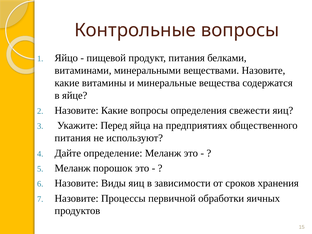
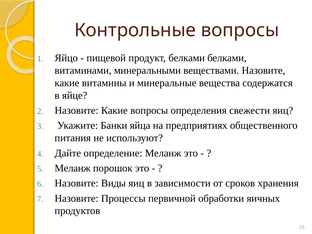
продукт питания: питания -> белками
Перед: Перед -> Банки
